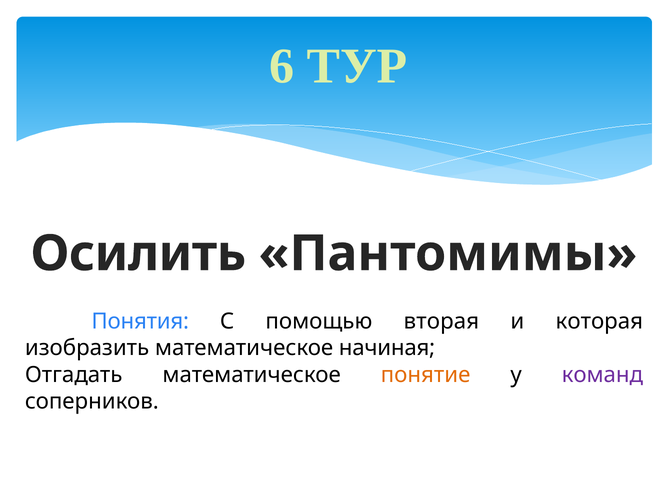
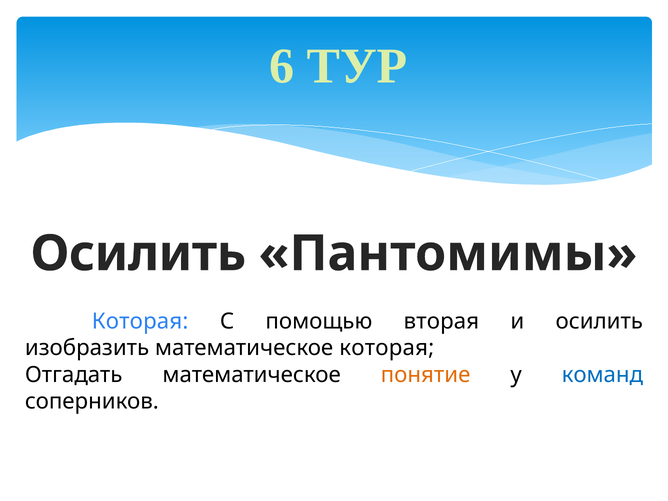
Понятия at (140, 321): Понятия -> Которая
и которая: которая -> осилить
математическое начиная: начиная -> которая
команд colour: purple -> blue
